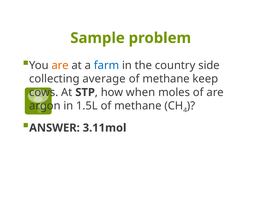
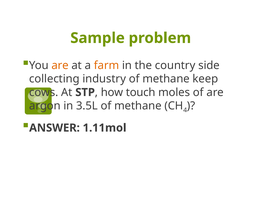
farm colour: blue -> orange
average: average -> industry
when: when -> touch
1.5L: 1.5L -> 3.5L
3.11mol: 3.11mol -> 1.11mol
